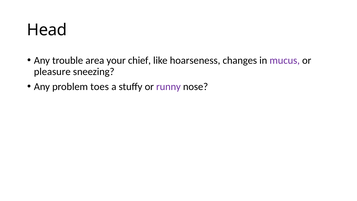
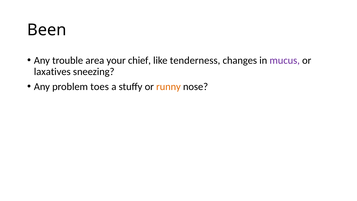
Head: Head -> Been
hoarseness: hoarseness -> tenderness
pleasure: pleasure -> laxatives
runny colour: purple -> orange
